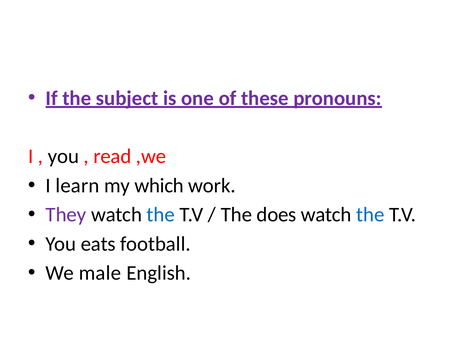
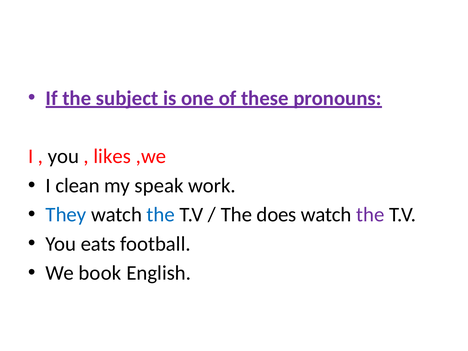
read: read -> likes
learn: learn -> clean
which: which -> speak
They colour: purple -> blue
the at (370, 215) colour: blue -> purple
male: male -> book
